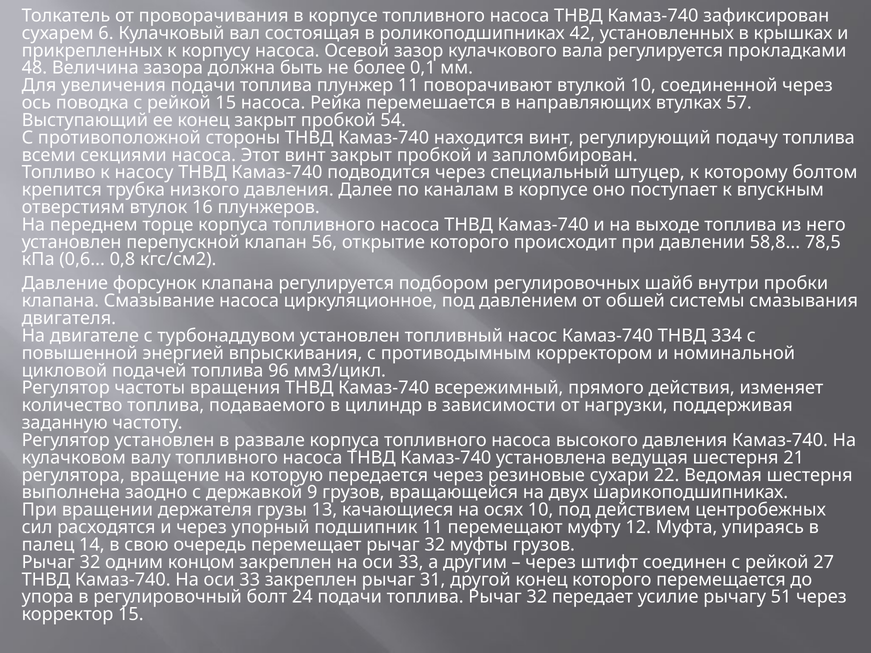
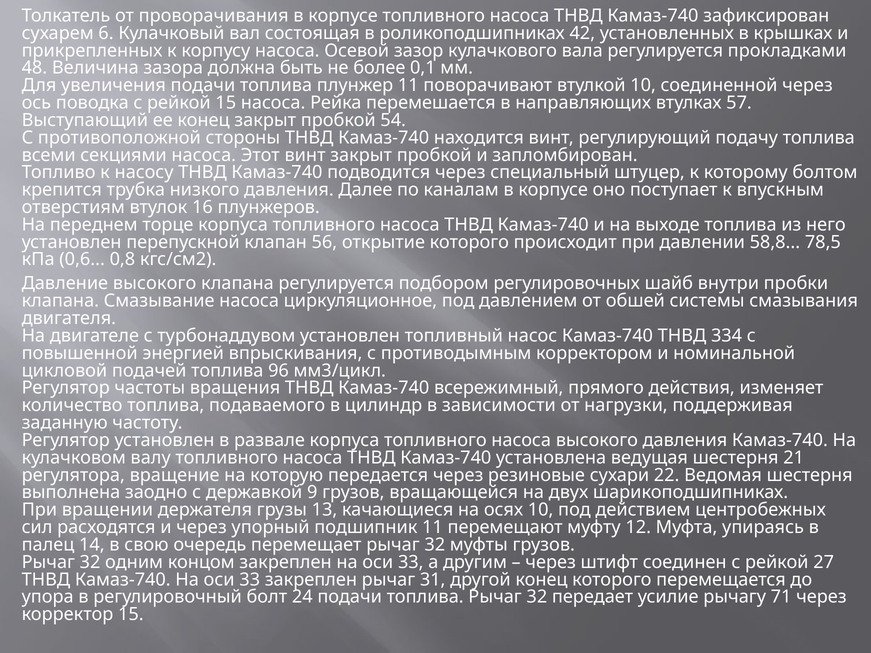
Давление форсунок: форсунок -> высокого
51: 51 -> 71
